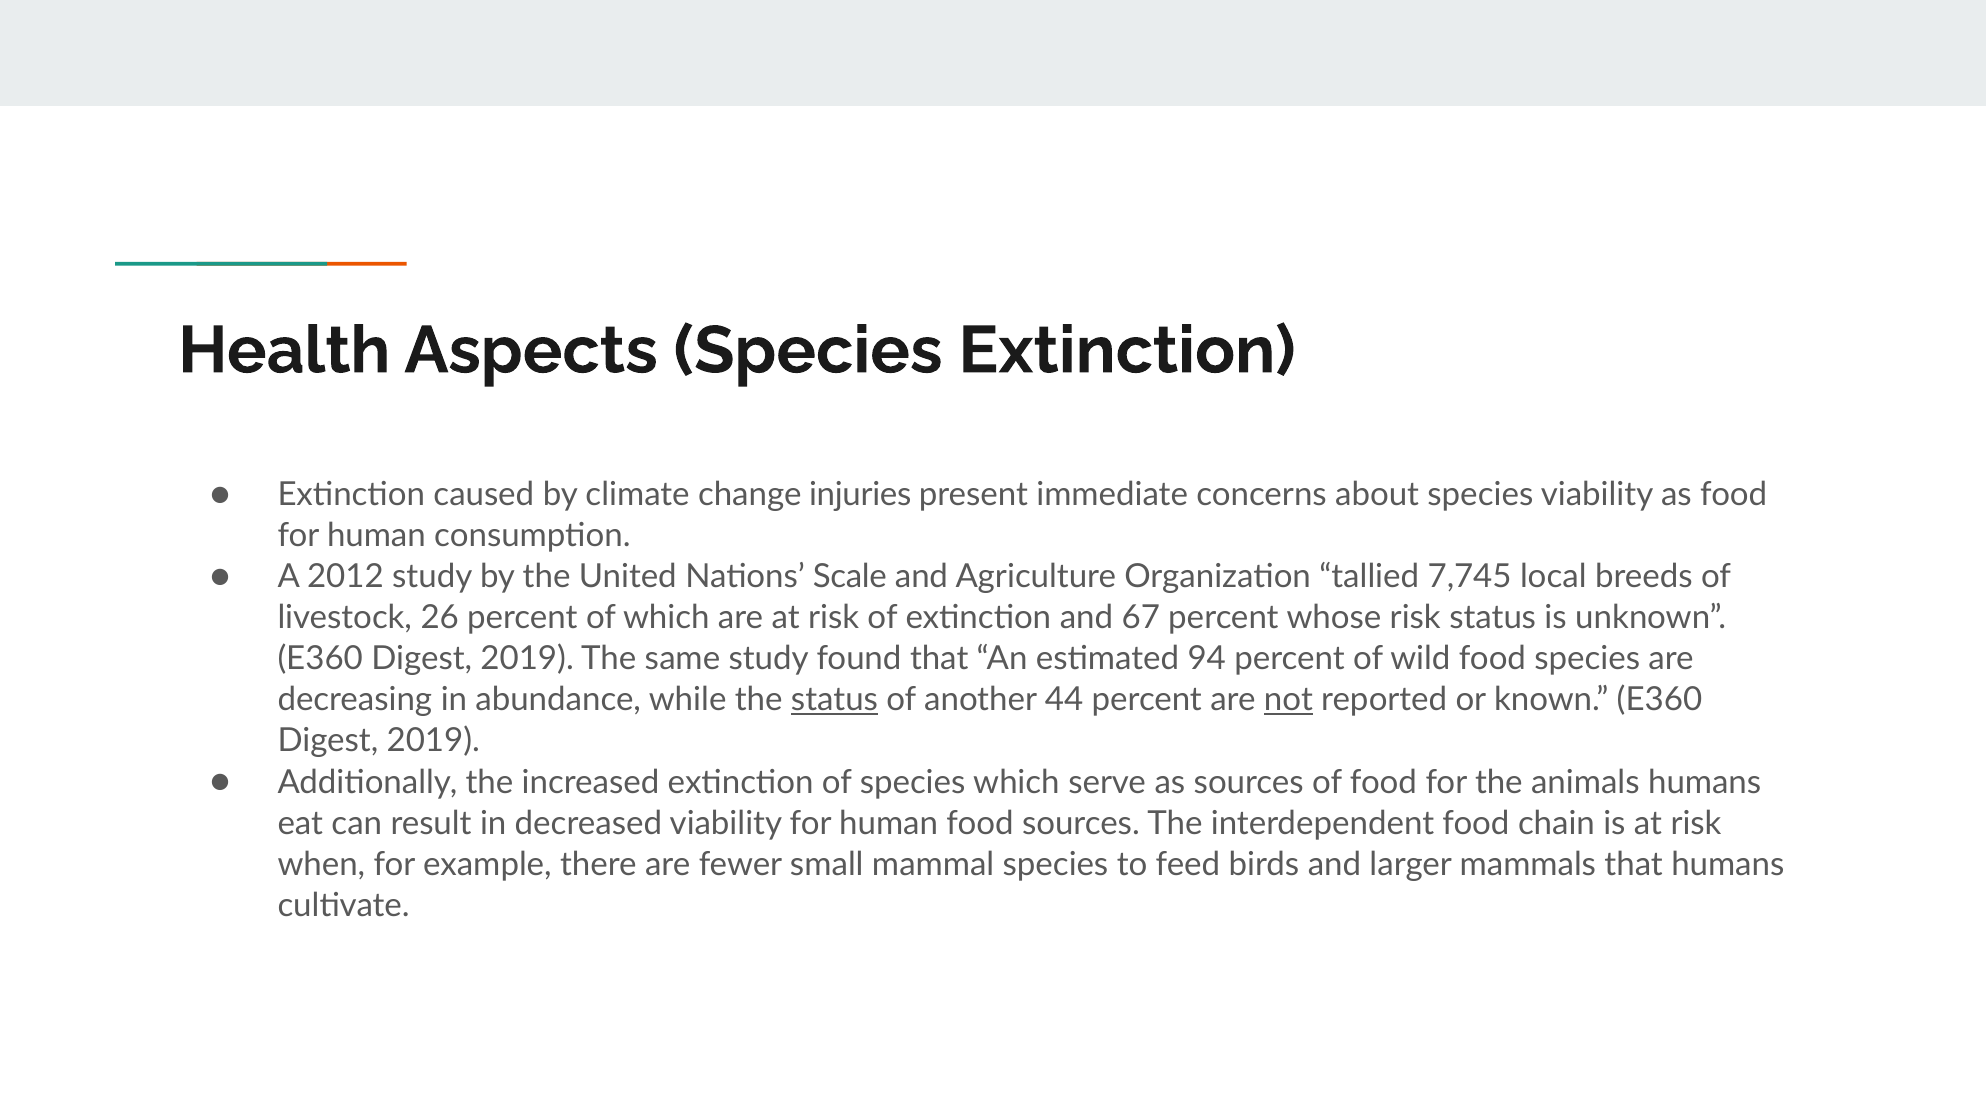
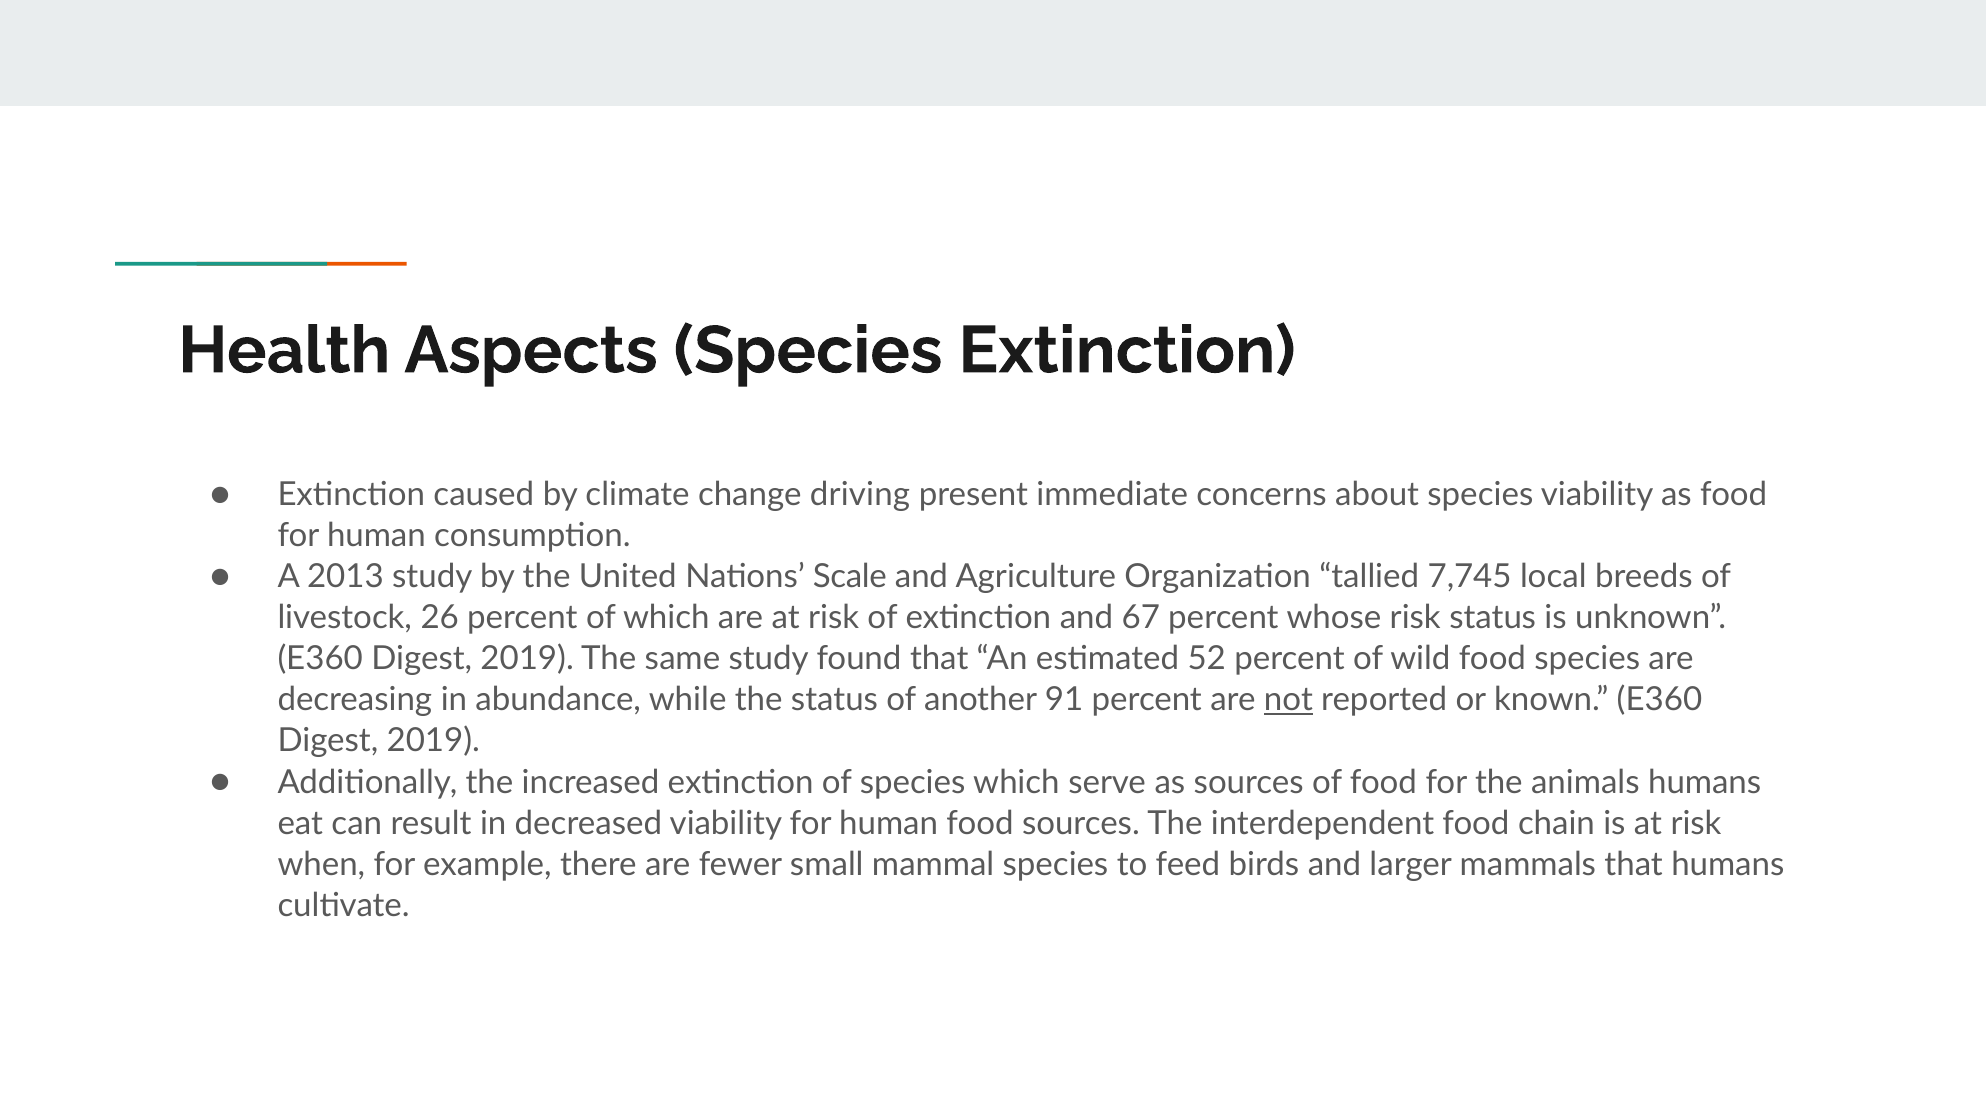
injuries: injuries -> driving
2012: 2012 -> 2013
94: 94 -> 52
status at (834, 700) underline: present -> none
44: 44 -> 91
